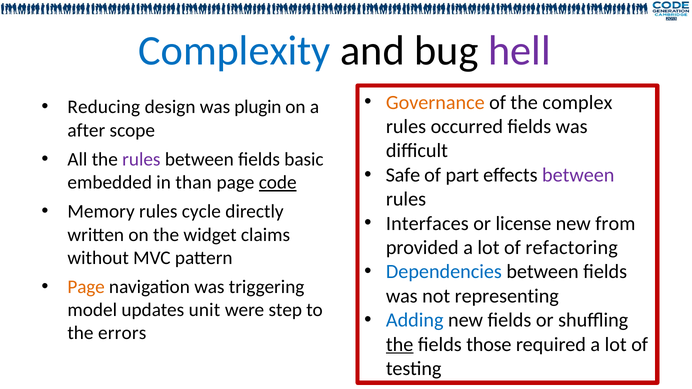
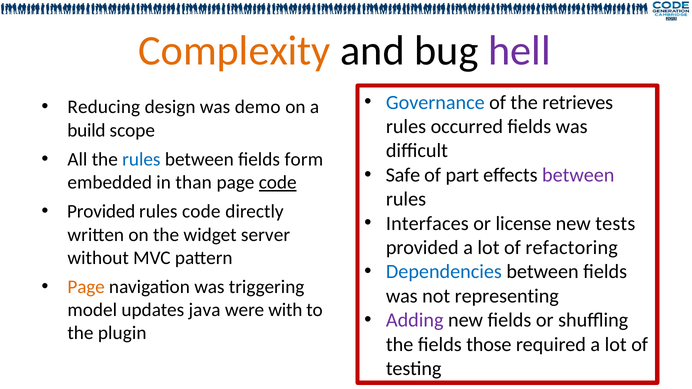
Complexity colour: blue -> orange
Governance colour: orange -> blue
complex: complex -> retrieves
plugin: plugin -> demo
after: after -> build
rules at (141, 159) colour: purple -> blue
basic: basic -> form
Memory at (101, 212): Memory -> Provided
rules cycle: cycle -> code
from: from -> tests
claims: claims -> server
unit: unit -> java
step: step -> with
Adding colour: blue -> purple
errors: errors -> plugin
the at (400, 345) underline: present -> none
